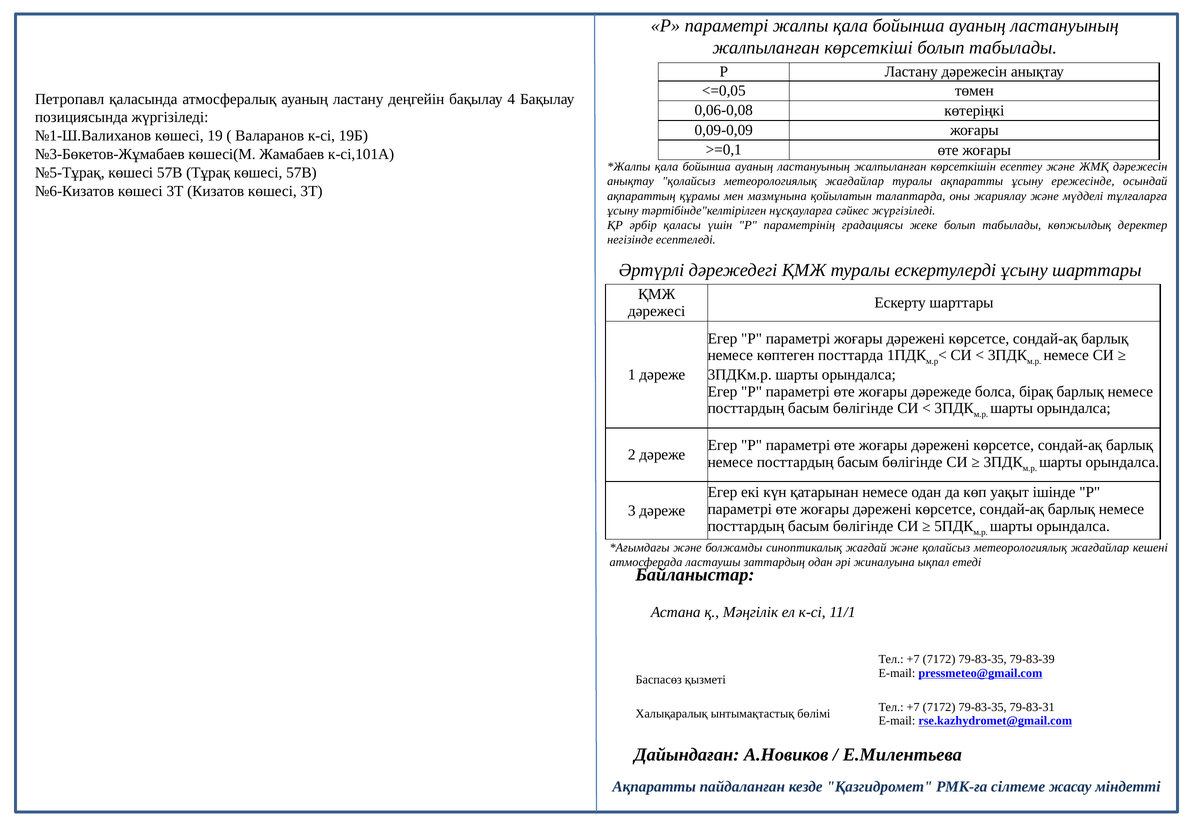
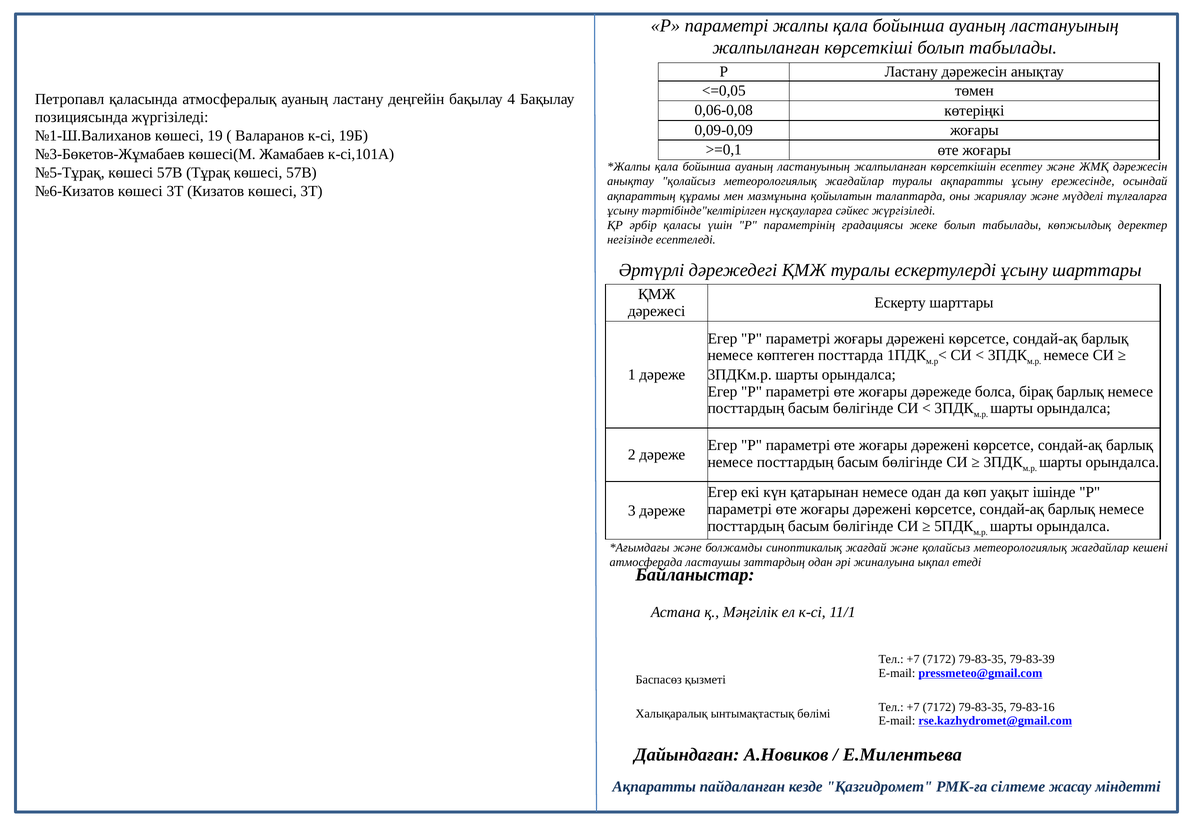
79-83-31: 79-83-31 -> 79-83-16
